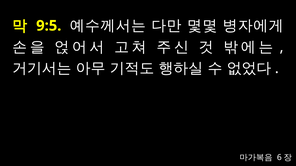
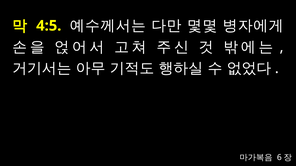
9:5: 9:5 -> 4:5
